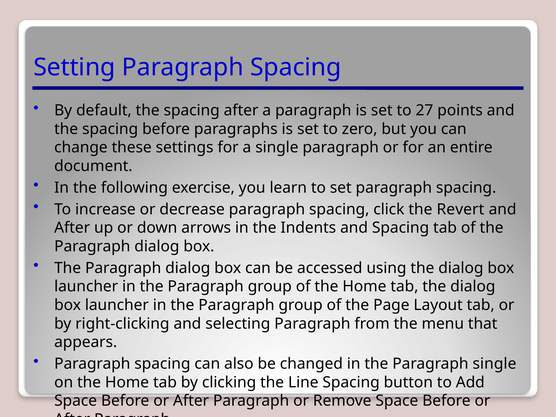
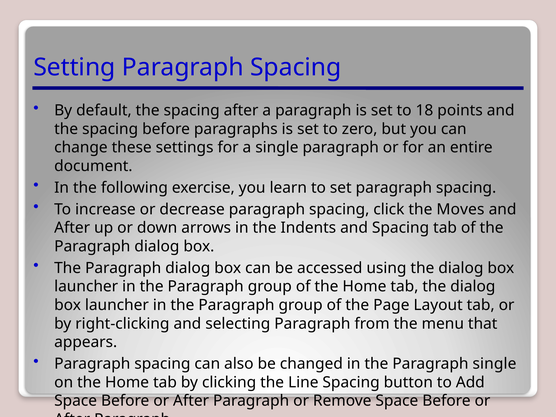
27: 27 -> 18
Revert: Revert -> Moves
